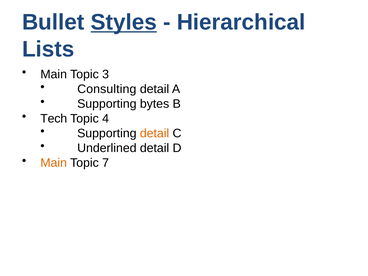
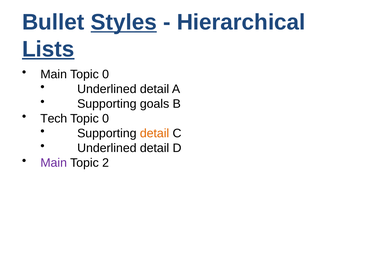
Lists underline: none -> present
Main Topic 3: 3 -> 0
Consulting at (107, 89): Consulting -> Underlined
bytes: bytes -> goals
4 at (106, 119): 4 -> 0
Main at (54, 163) colour: orange -> purple
7: 7 -> 2
